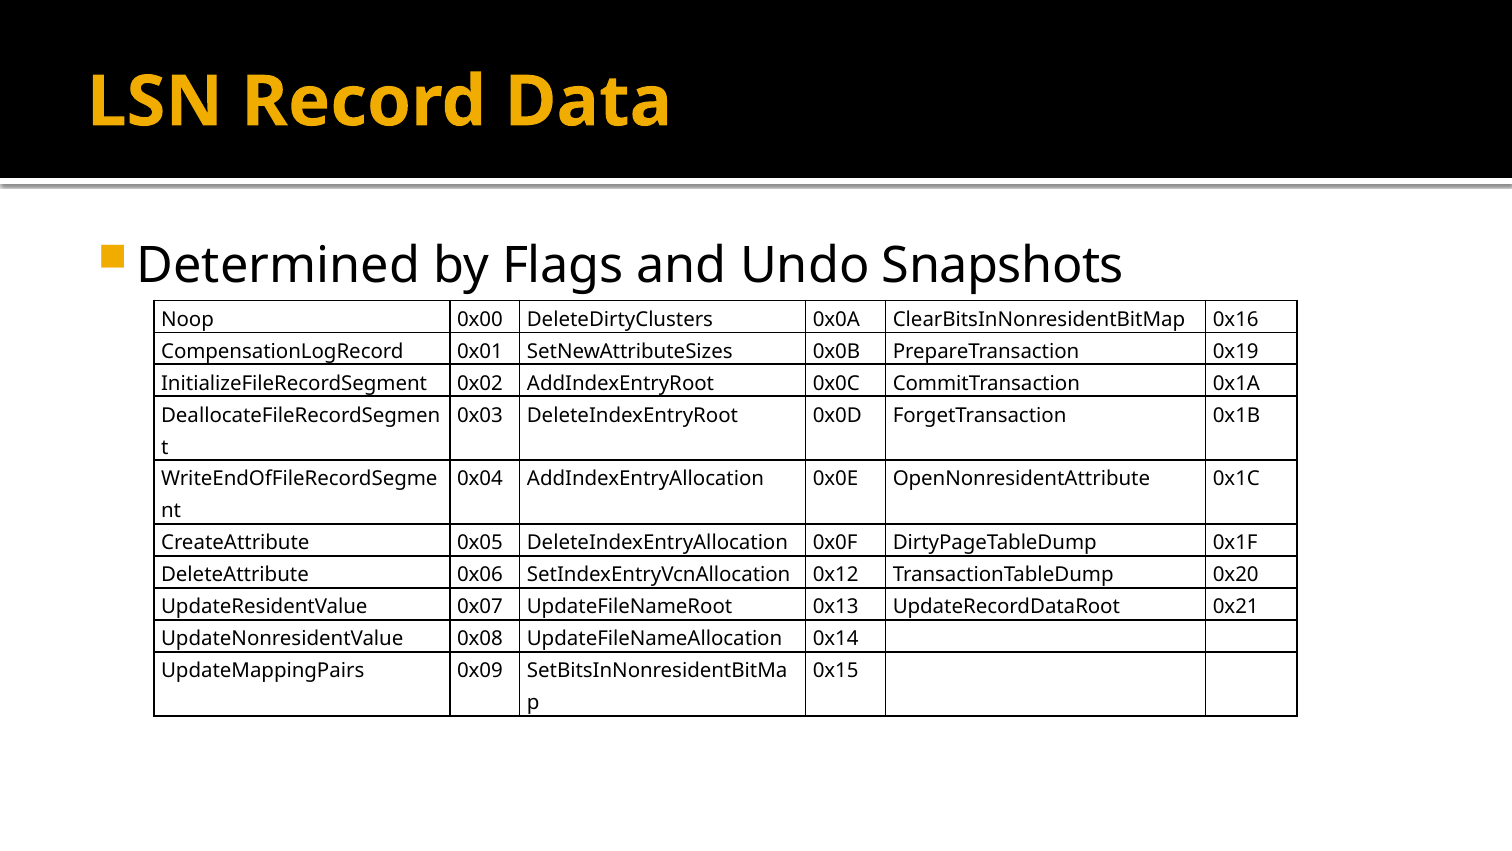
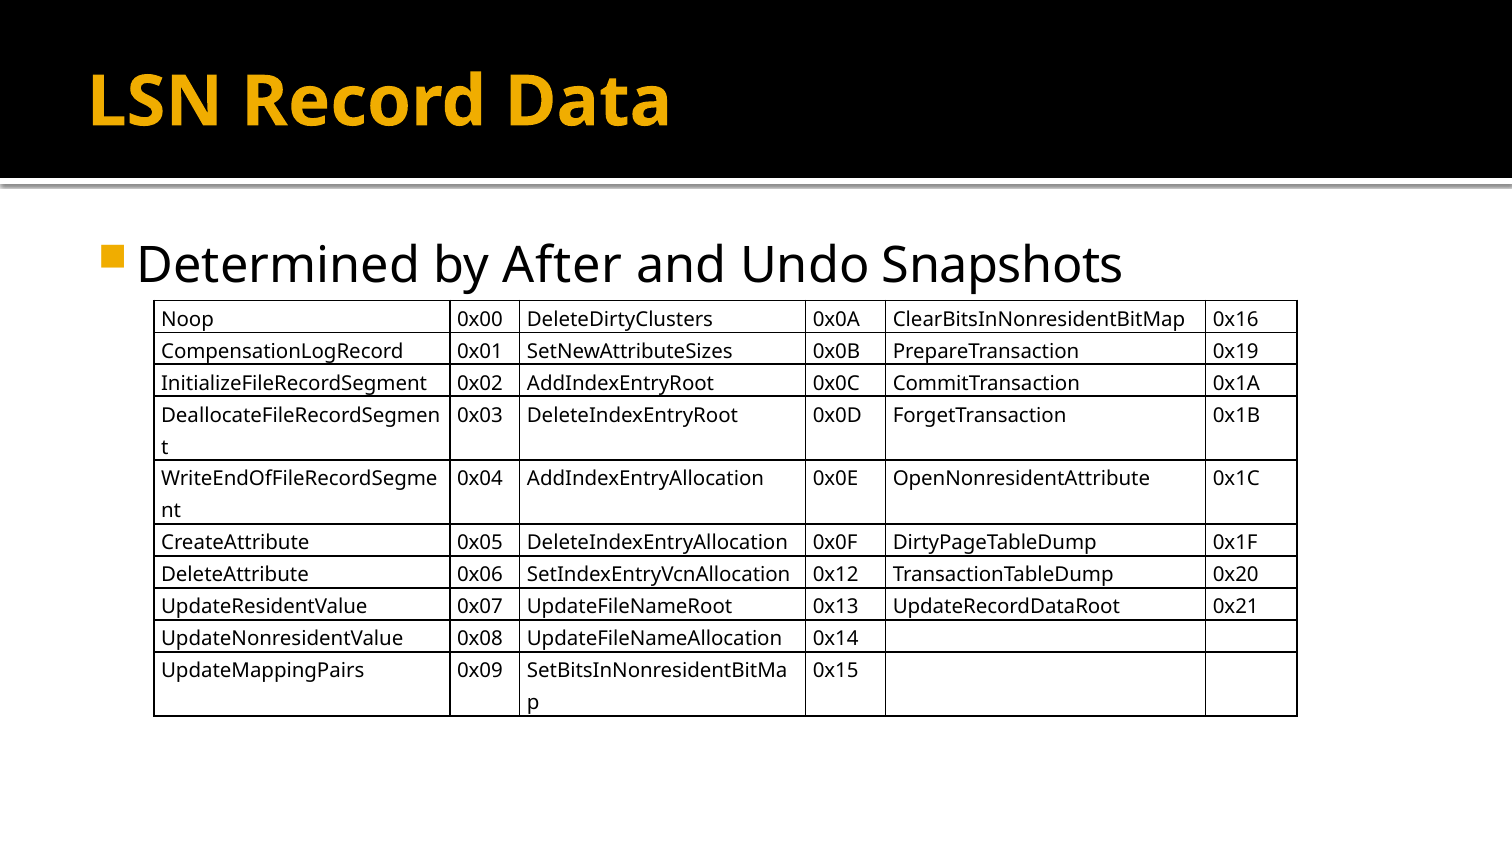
Flags: Flags -> After
